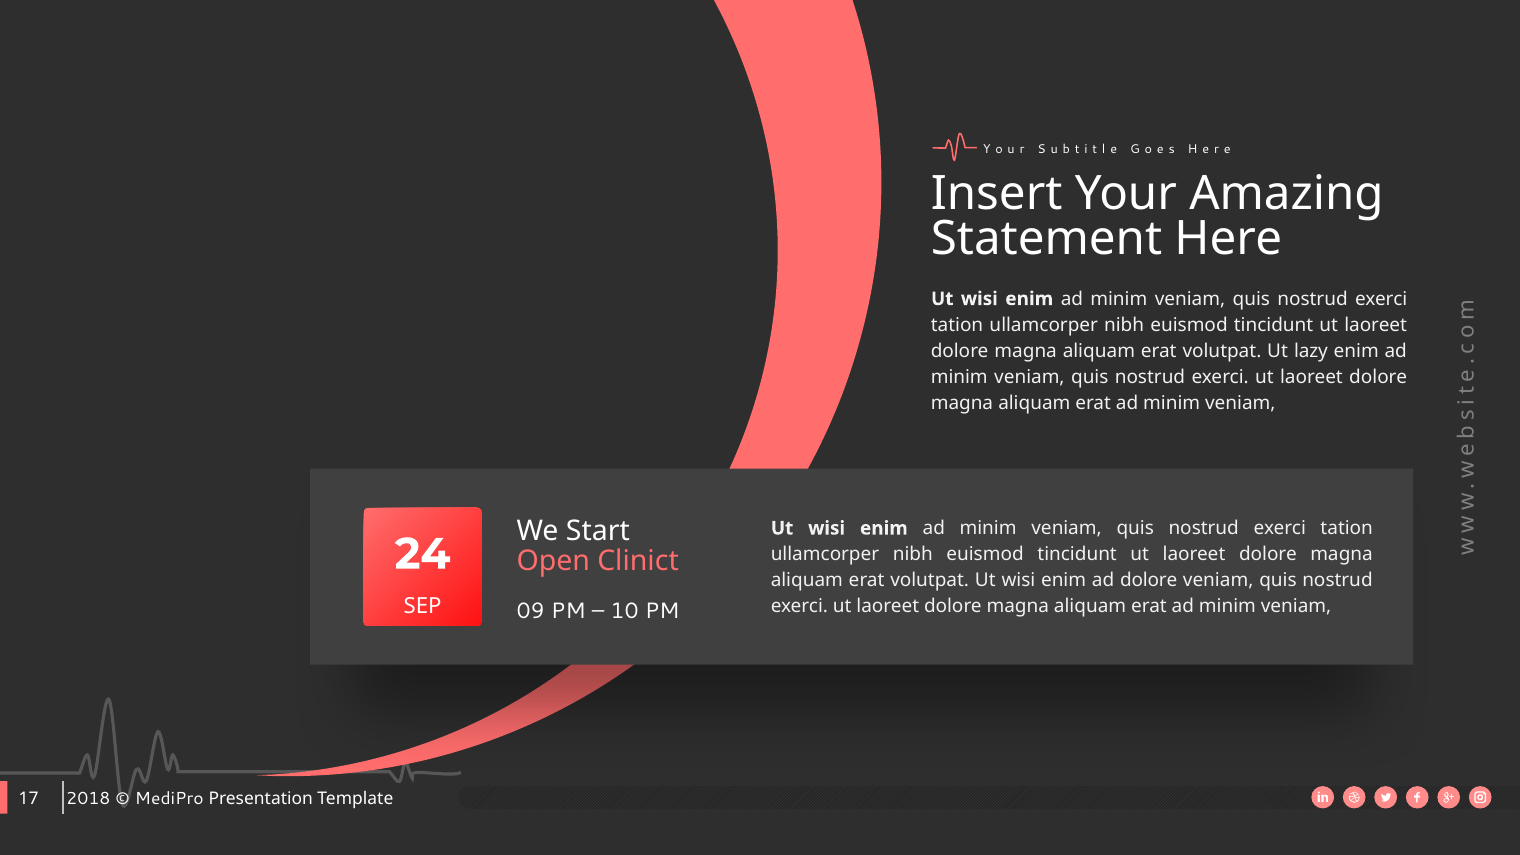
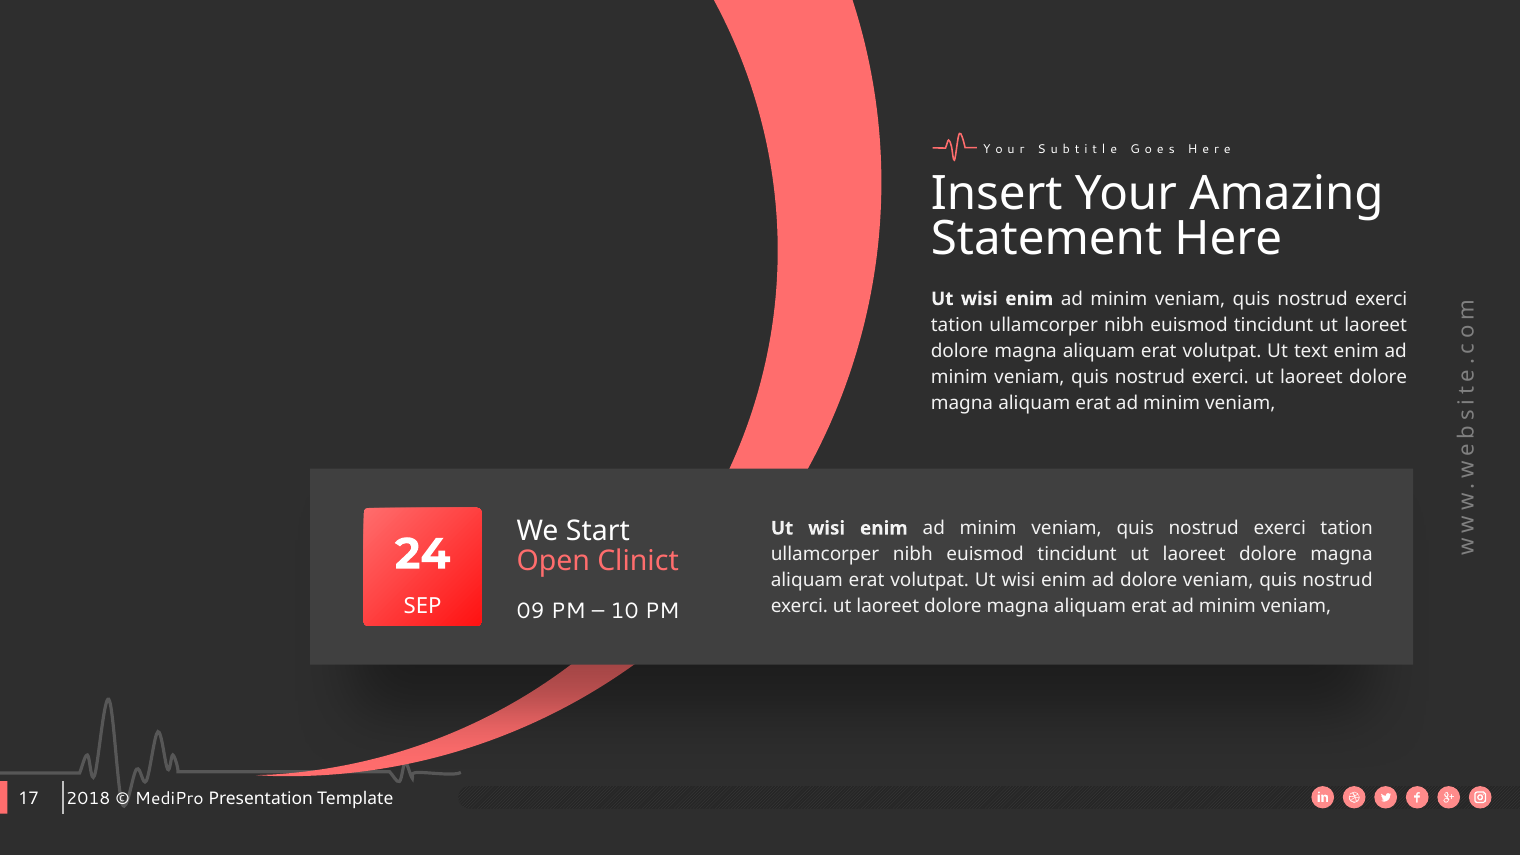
lazy: lazy -> text
